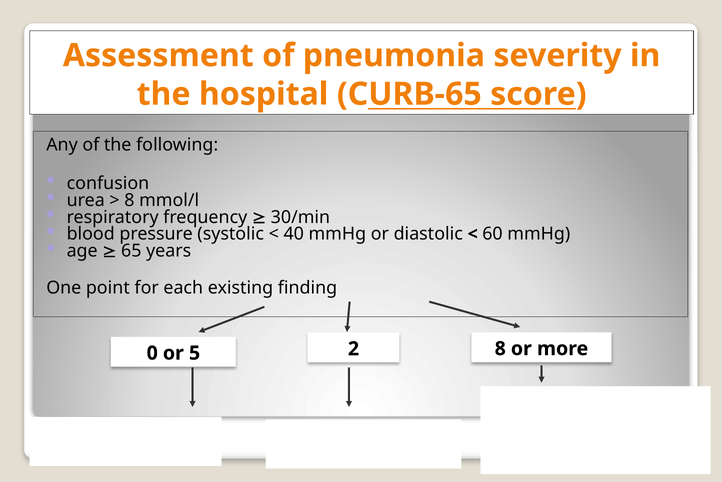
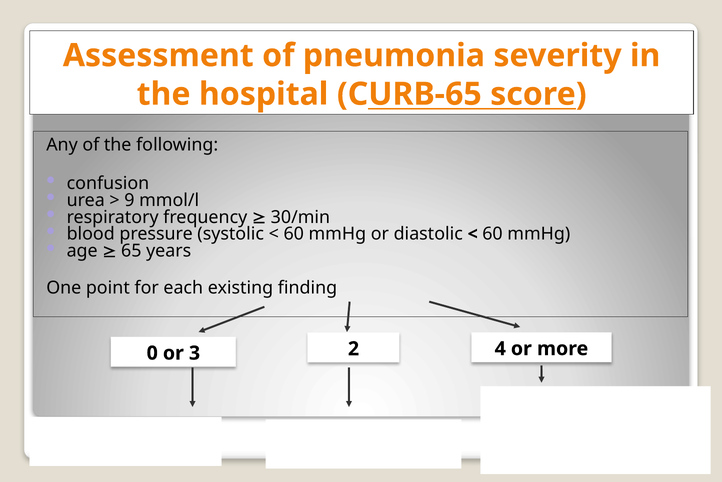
8 at (129, 200): 8 -> 9
40 at (294, 234): 40 -> 60
0 or 5: 5 -> 3
2 8: 8 -> 4
